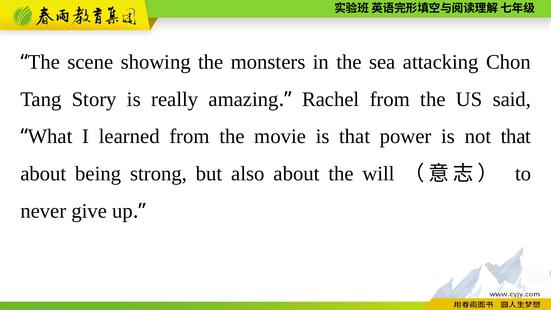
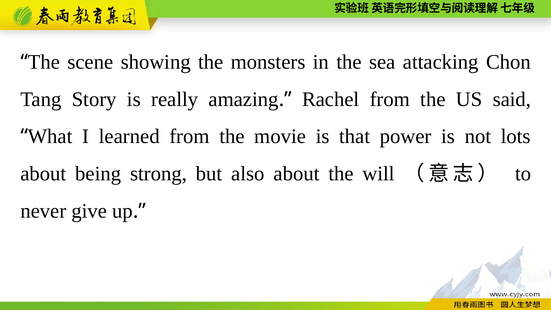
not that: that -> lots
